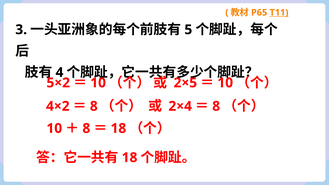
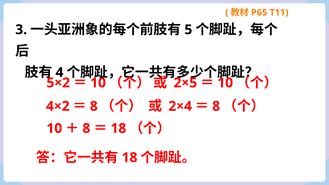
T11 underline: present -> none
